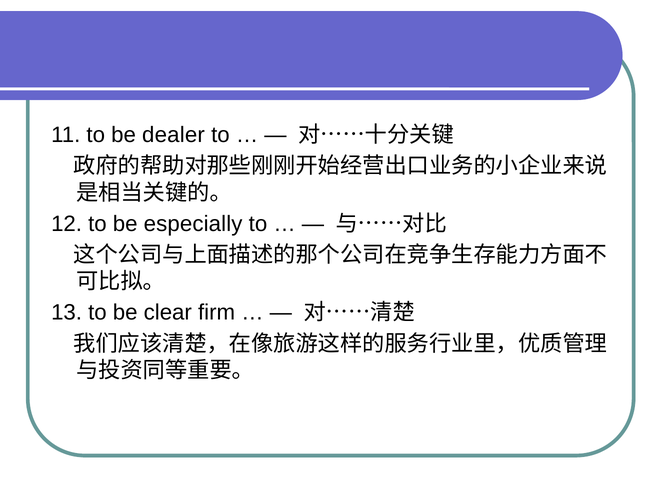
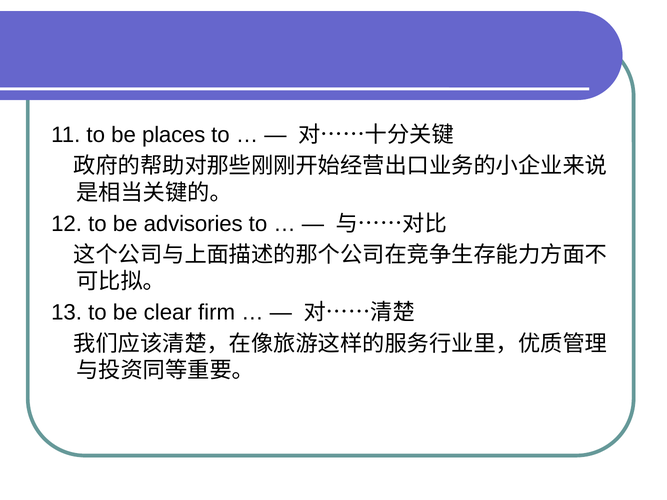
dealer: dealer -> places
especially: especially -> advisories
